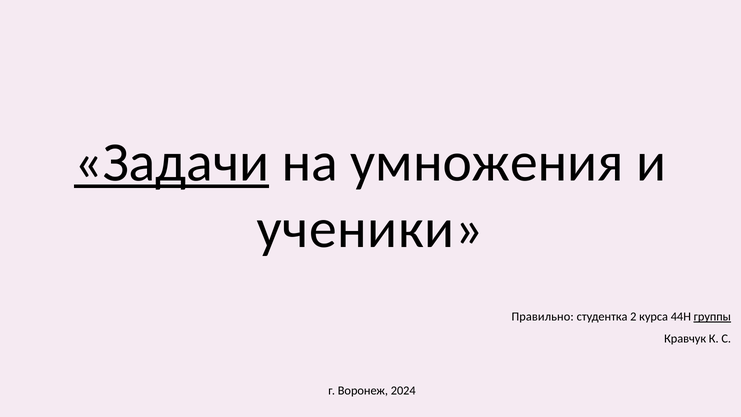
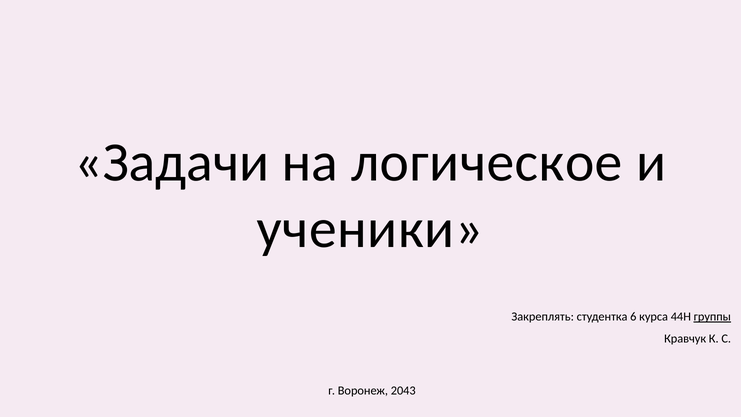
Задачи underline: present -> none
умножения: умножения -> логическое
Правильно: Правильно -> Закреплять
2: 2 -> 6
2024: 2024 -> 2043
